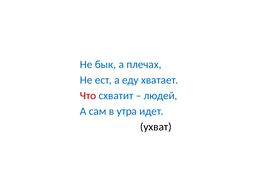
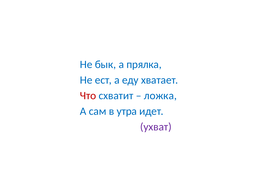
плечах: плечах -> прялка
людей: людей -> ложка
ухват colour: black -> purple
